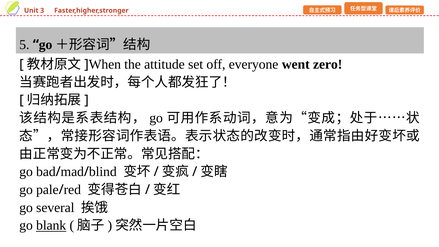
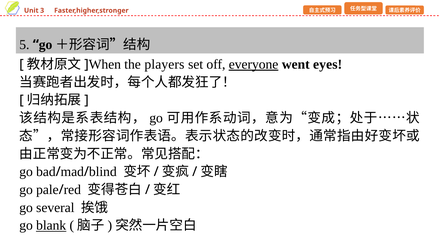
attitude: attitude -> players
everyone underline: none -> present
zero: zero -> eyes
